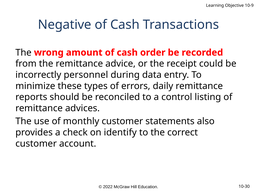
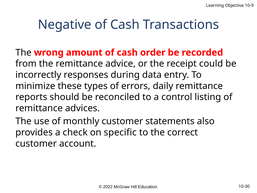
personnel: personnel -> responses
identify: identify -> specific
